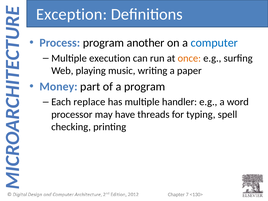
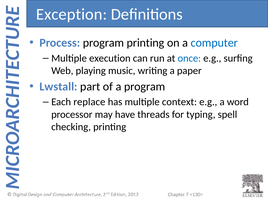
program another: another -> printing
once colour: orange -> blue
Money: Money -> Lwstall
handler: handler -> context
